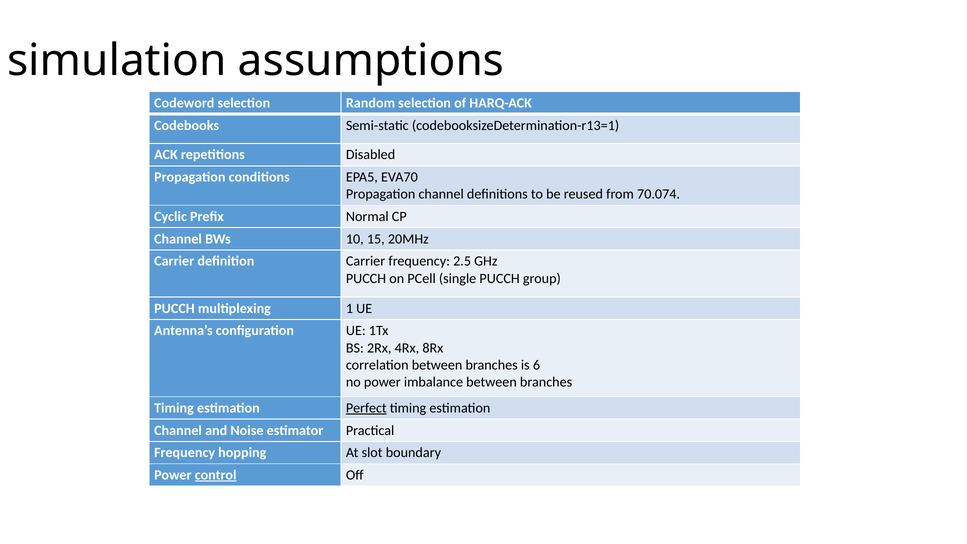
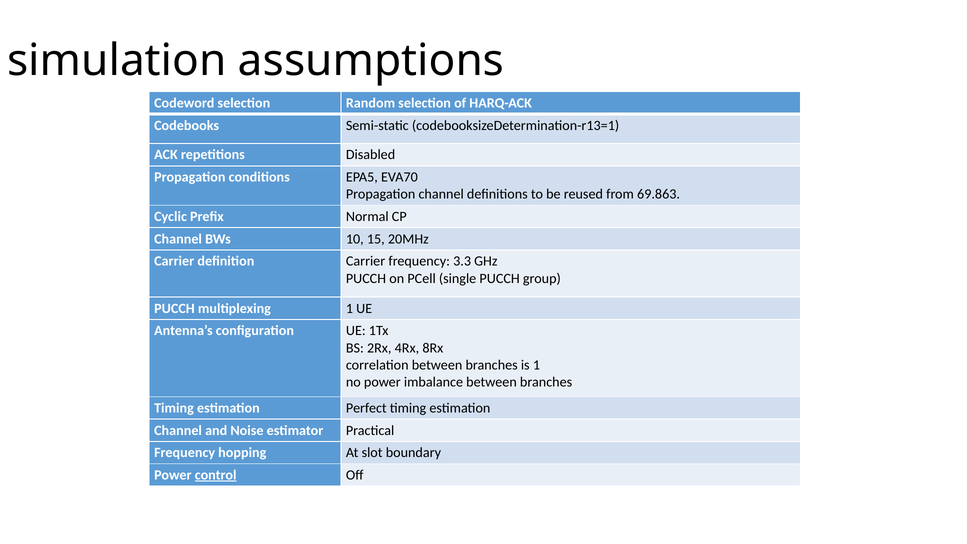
70.074: 70.074 -> 69.863
2.5: 2.5 -> 3.3
is 6: 6 -> 1
Perfect underline: present -> none
